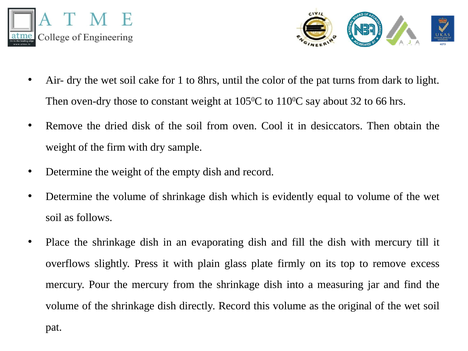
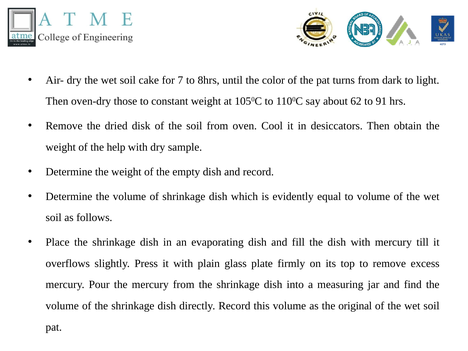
1: 1 -> 7
32: 32 -> 62
66: 66 -> 91
firm: firm -> help
